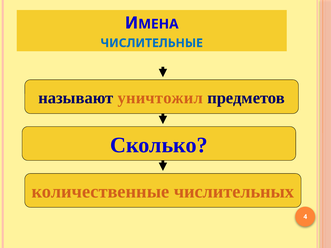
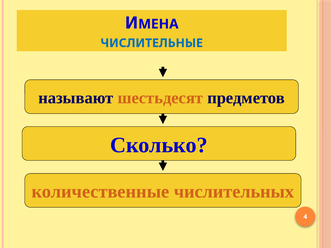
уничтожил: уничтожил -> шестьдесят
